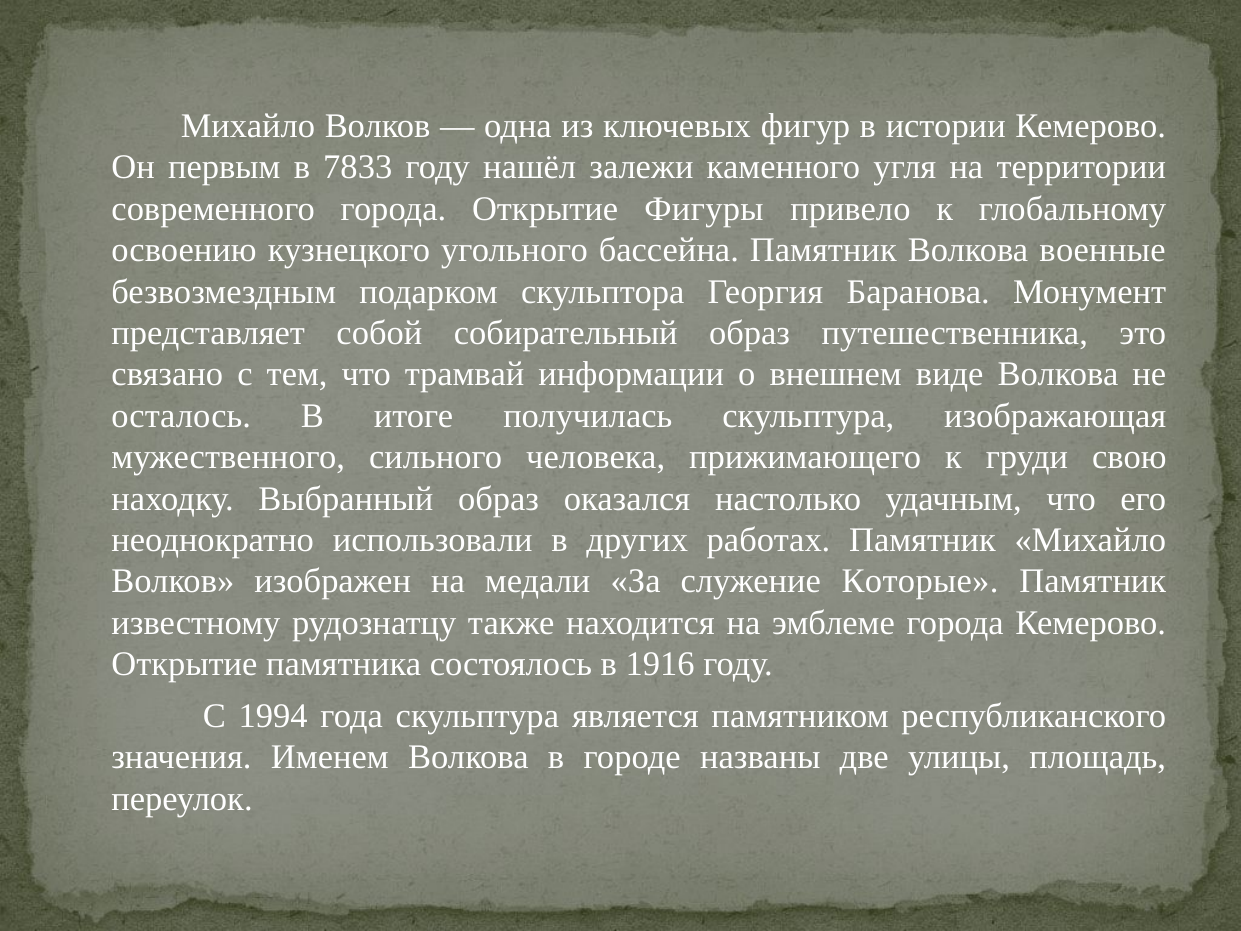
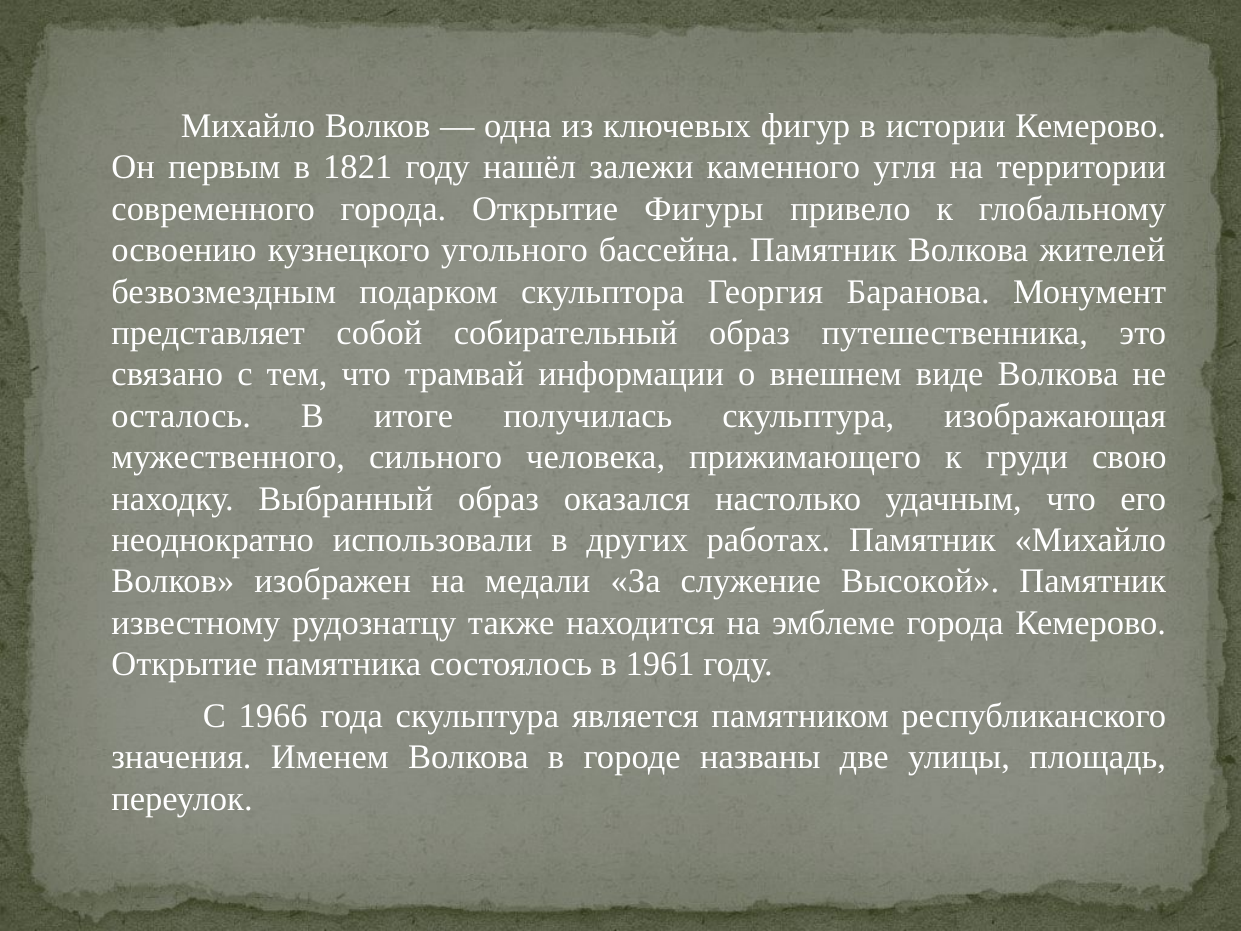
7833: 7833 -> 1821
военные: военные -> жителей
Которые: Которые -> Высокой
1916: 1916 -> 1961
1994: 1994 -> 1966
